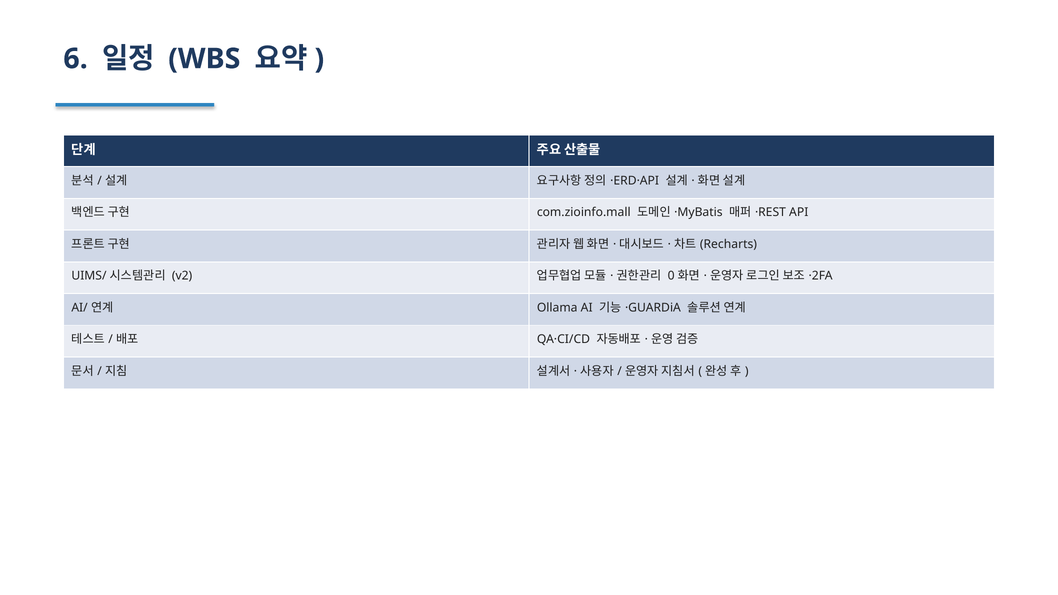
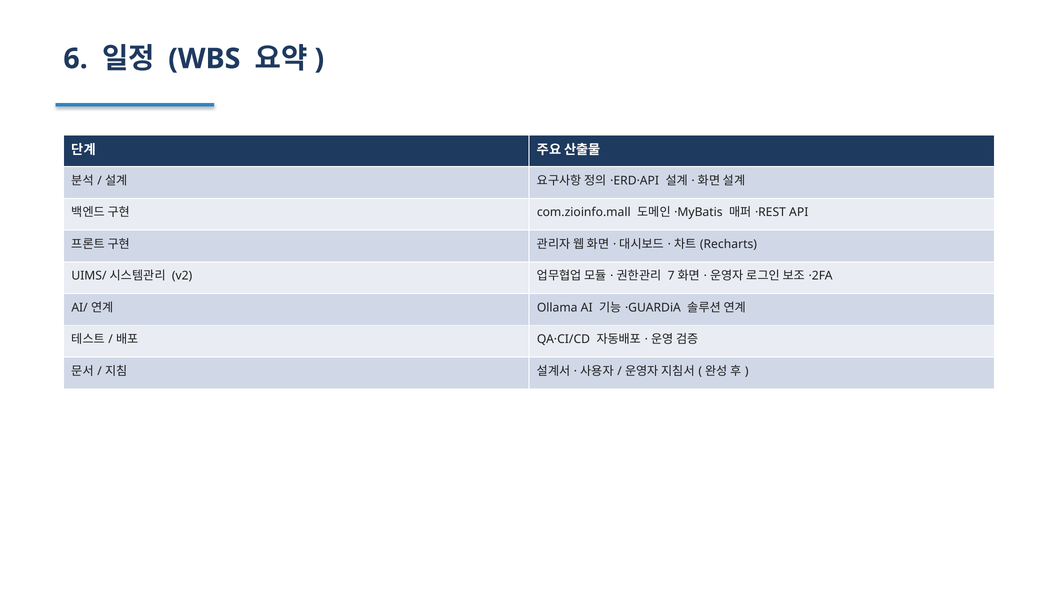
0: 0 -> 7
